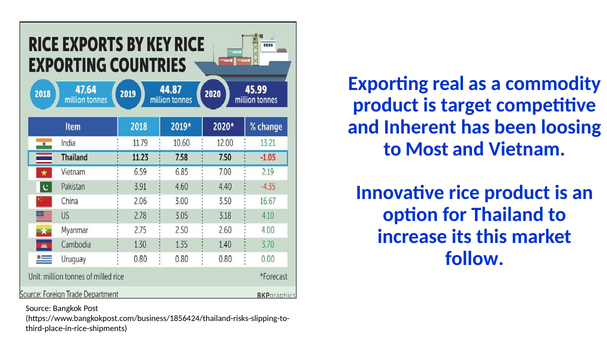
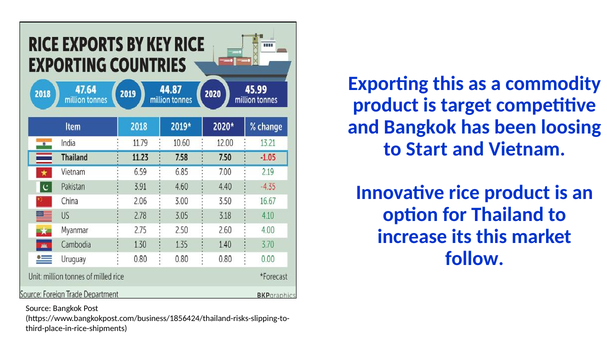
Exporting real: real -> this
and Inherent: Inherent -> Bangkok
Most: Most -> Start
